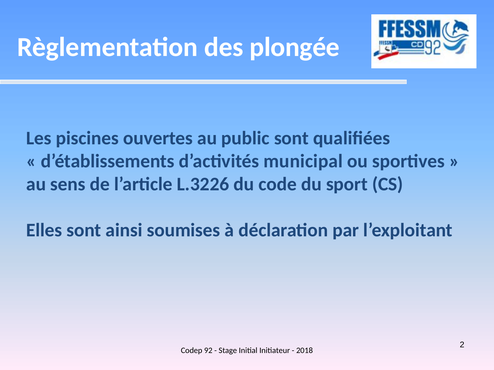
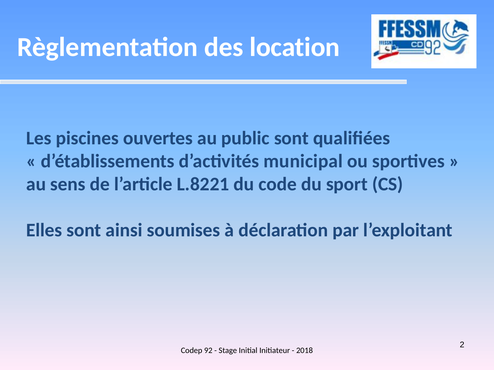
plongée: plongée -> location
L.3226: L.3226 -> L.8221
